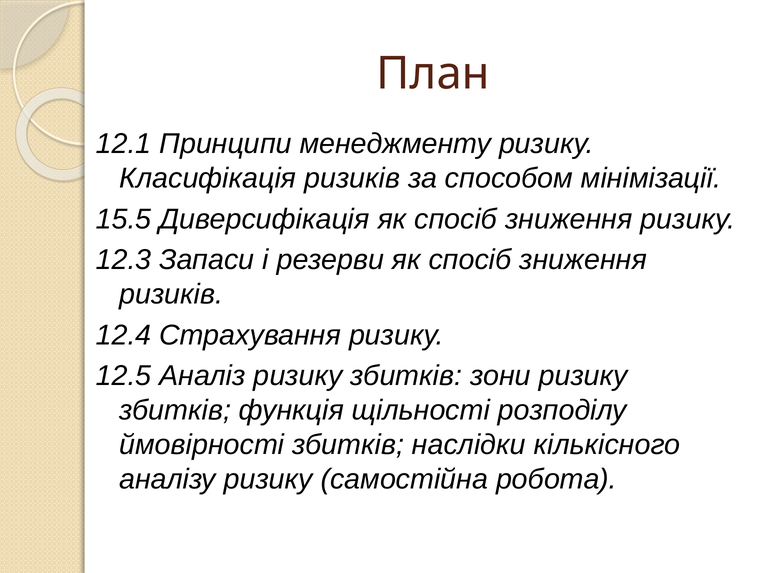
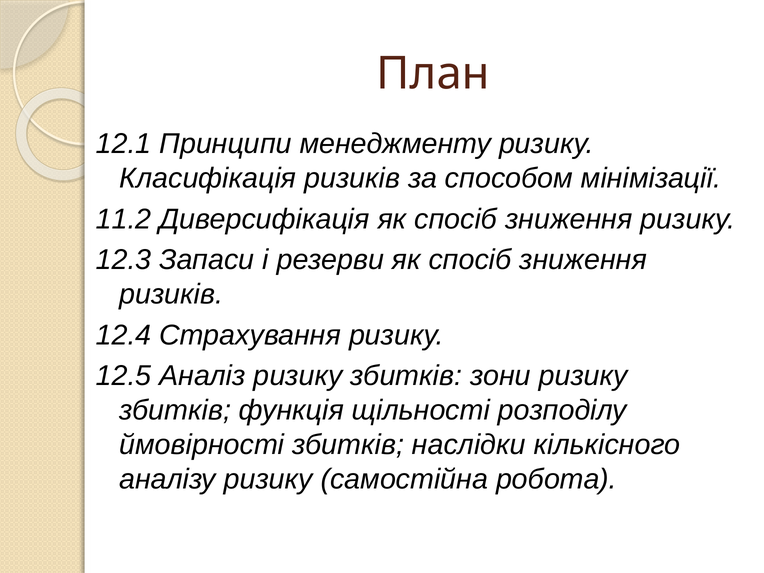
15.5: 15.5 -> 11.2
